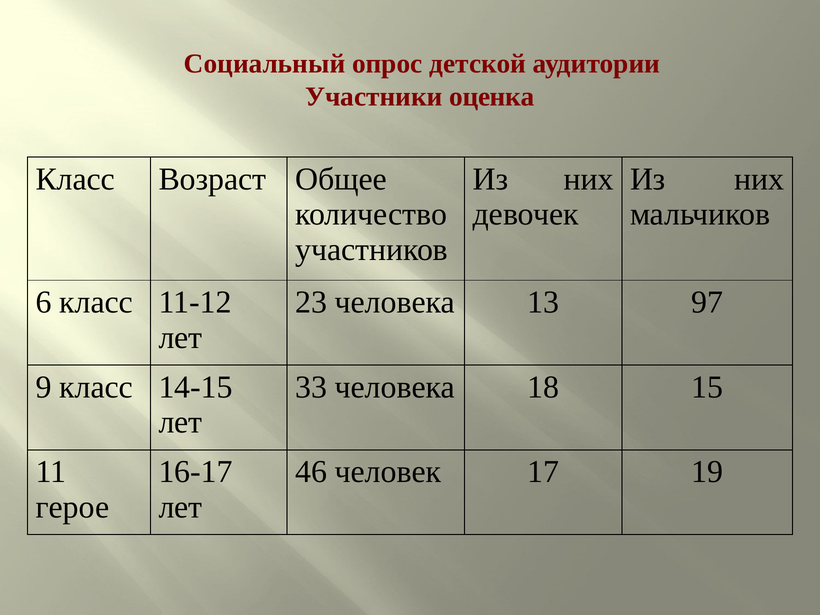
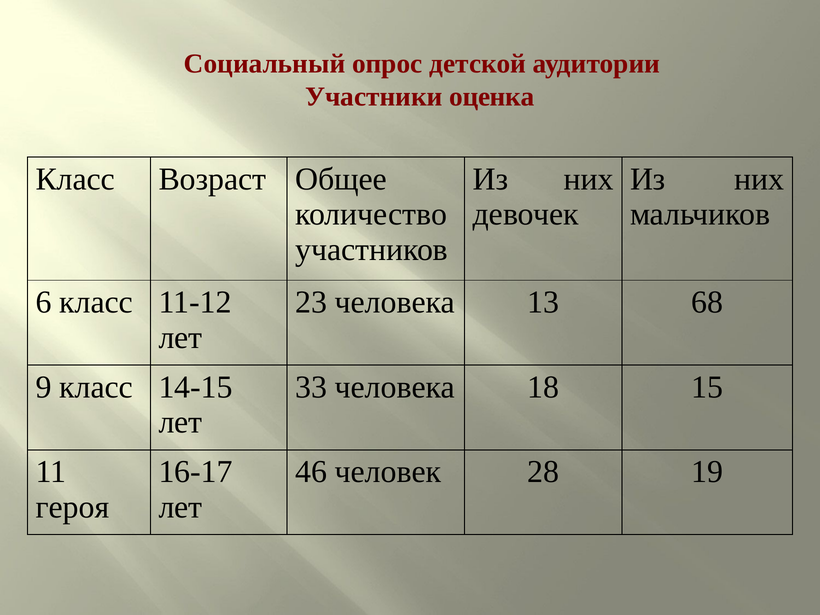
97: 97 -> 68
17: 17 -> 28
герое: герое -> героя
